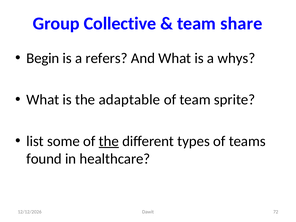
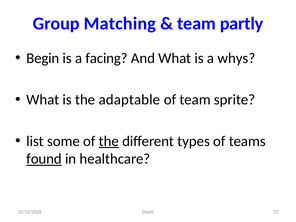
Collective: Collective -> Matching
share: share -> partly
refers: refers -> facing
found underline: none -> present
